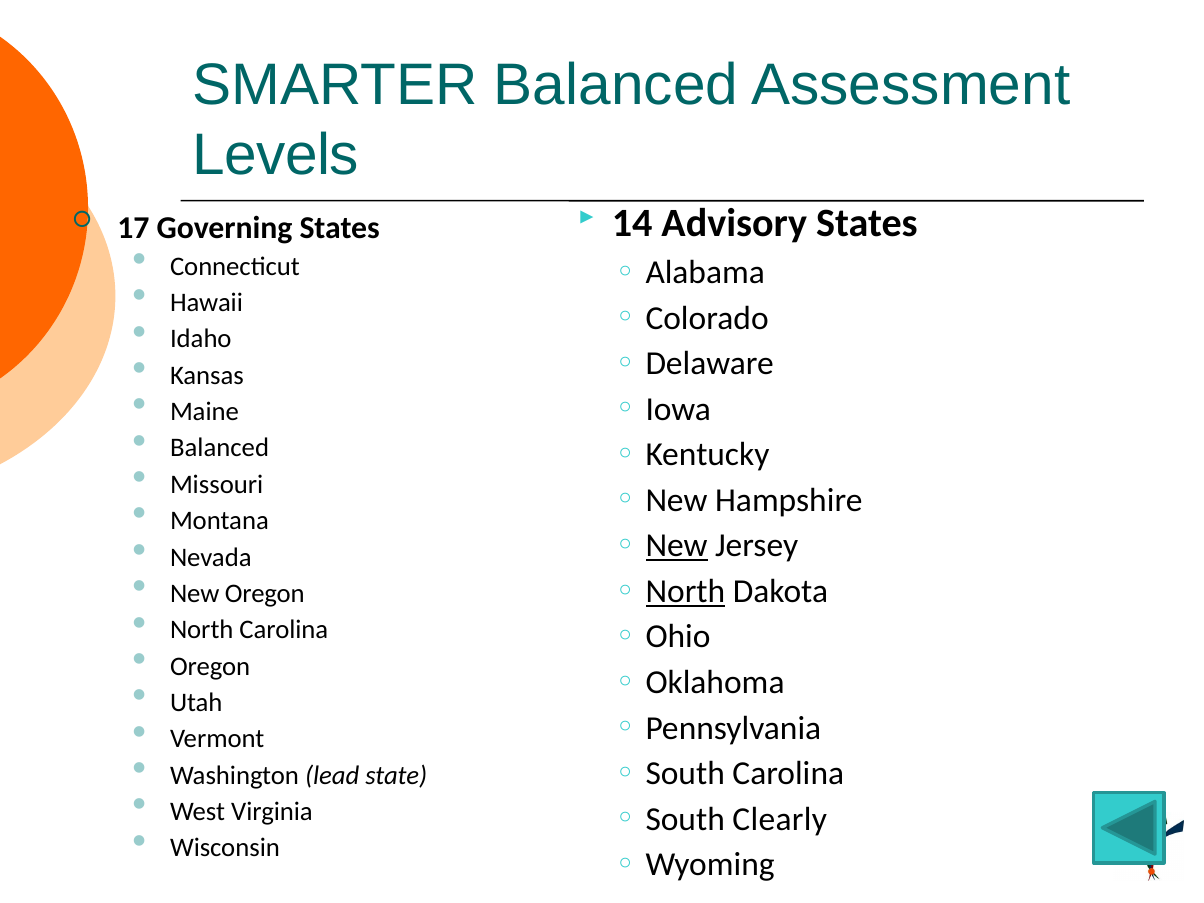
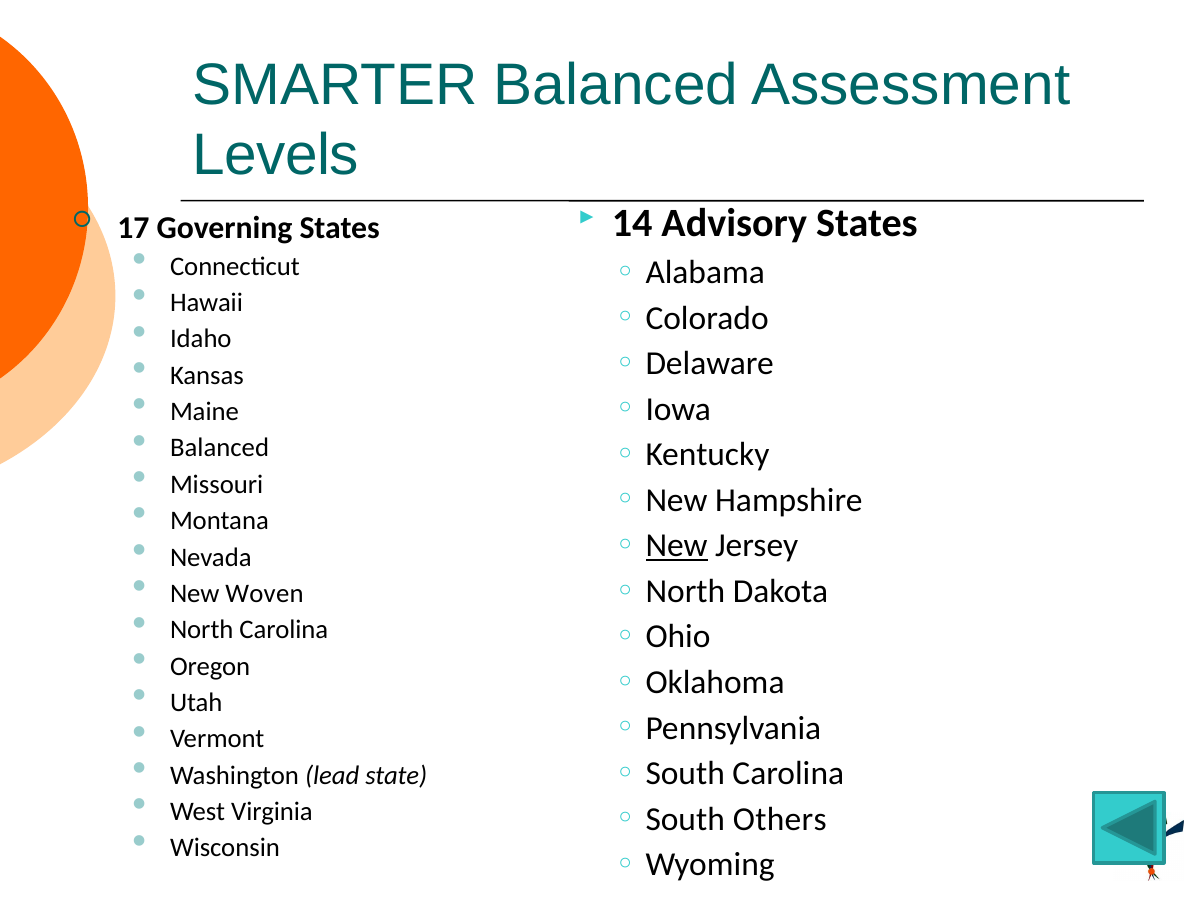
North at (685, 591) underline: present -> none
New Oregon: Oregon -> Woven
Clearly: Clearly -> Others
